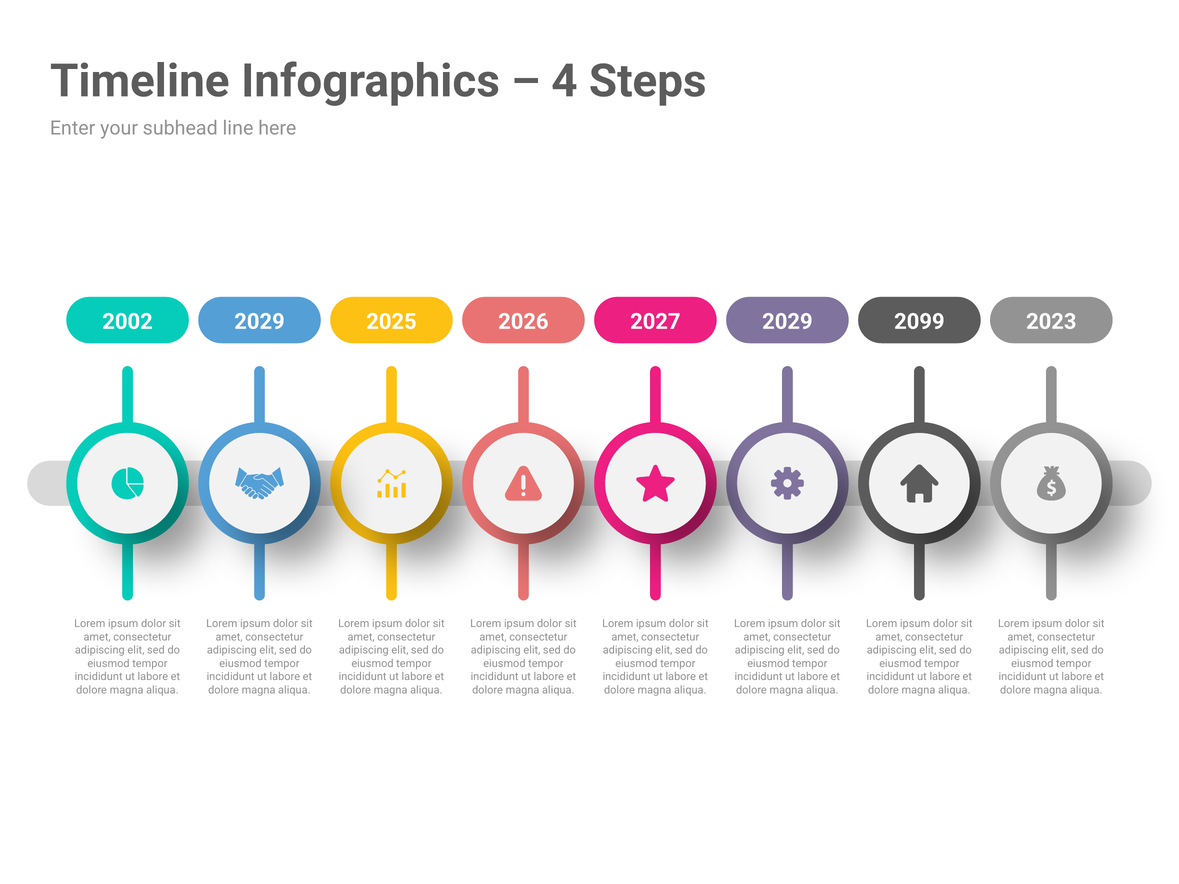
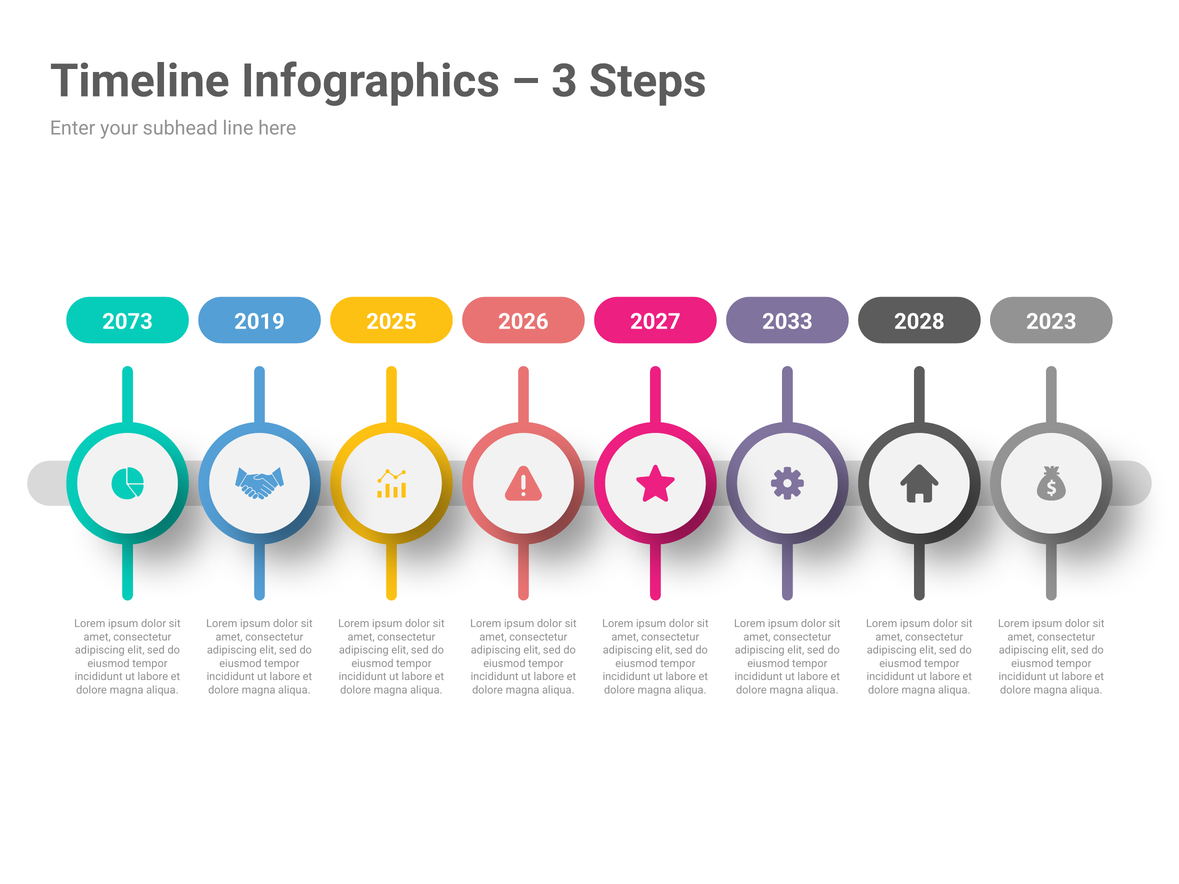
4: 4 -> 3
2002: 2002 -> 2073
2029 at (259, 322): 2029 -> 2019
2026 2029: 2029 -> 2033
2099: 2099 -> 2028
